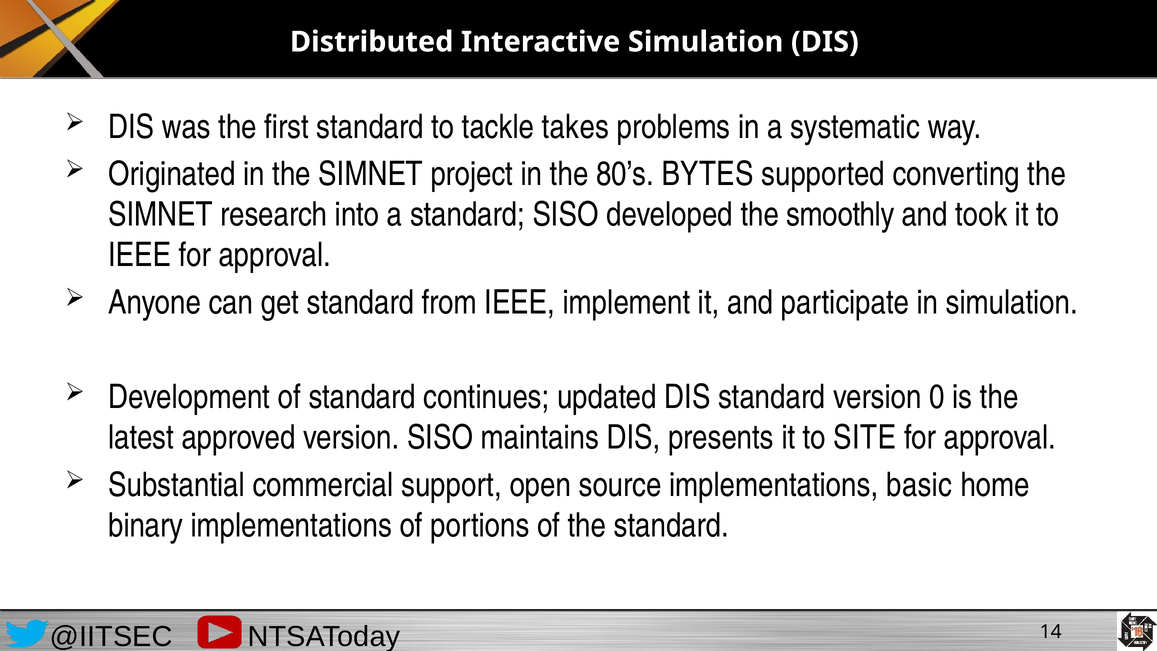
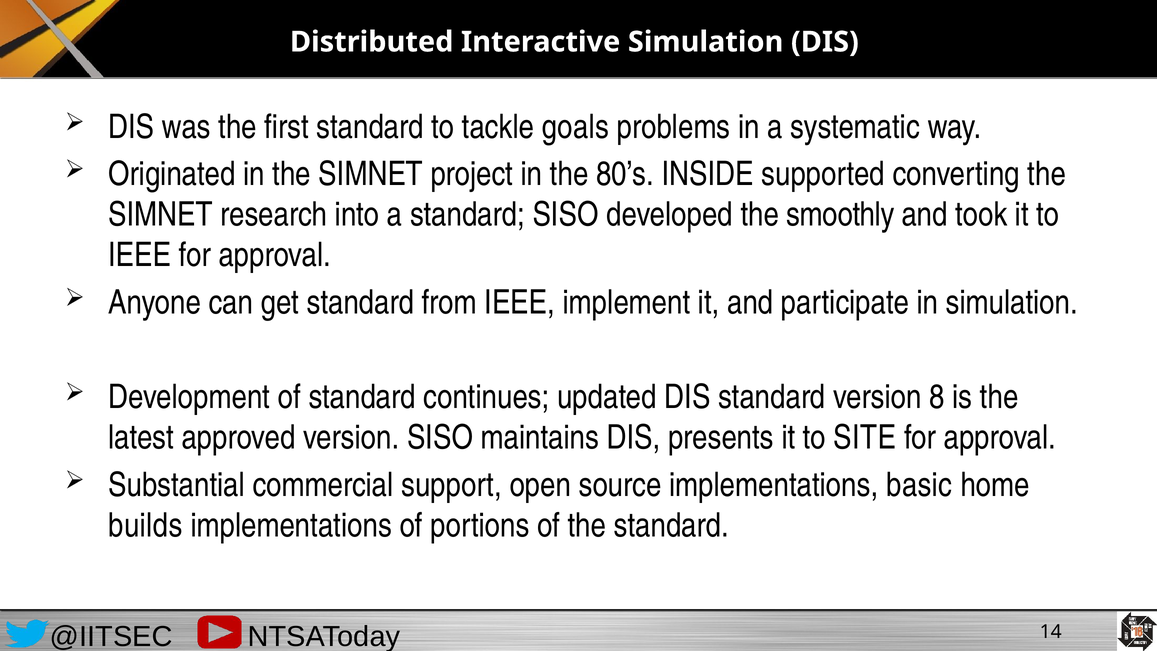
takes: takes -> goals
BYTES: BYTES -> INSIDE
0: 0 -> 8
binary: binary -> builds
